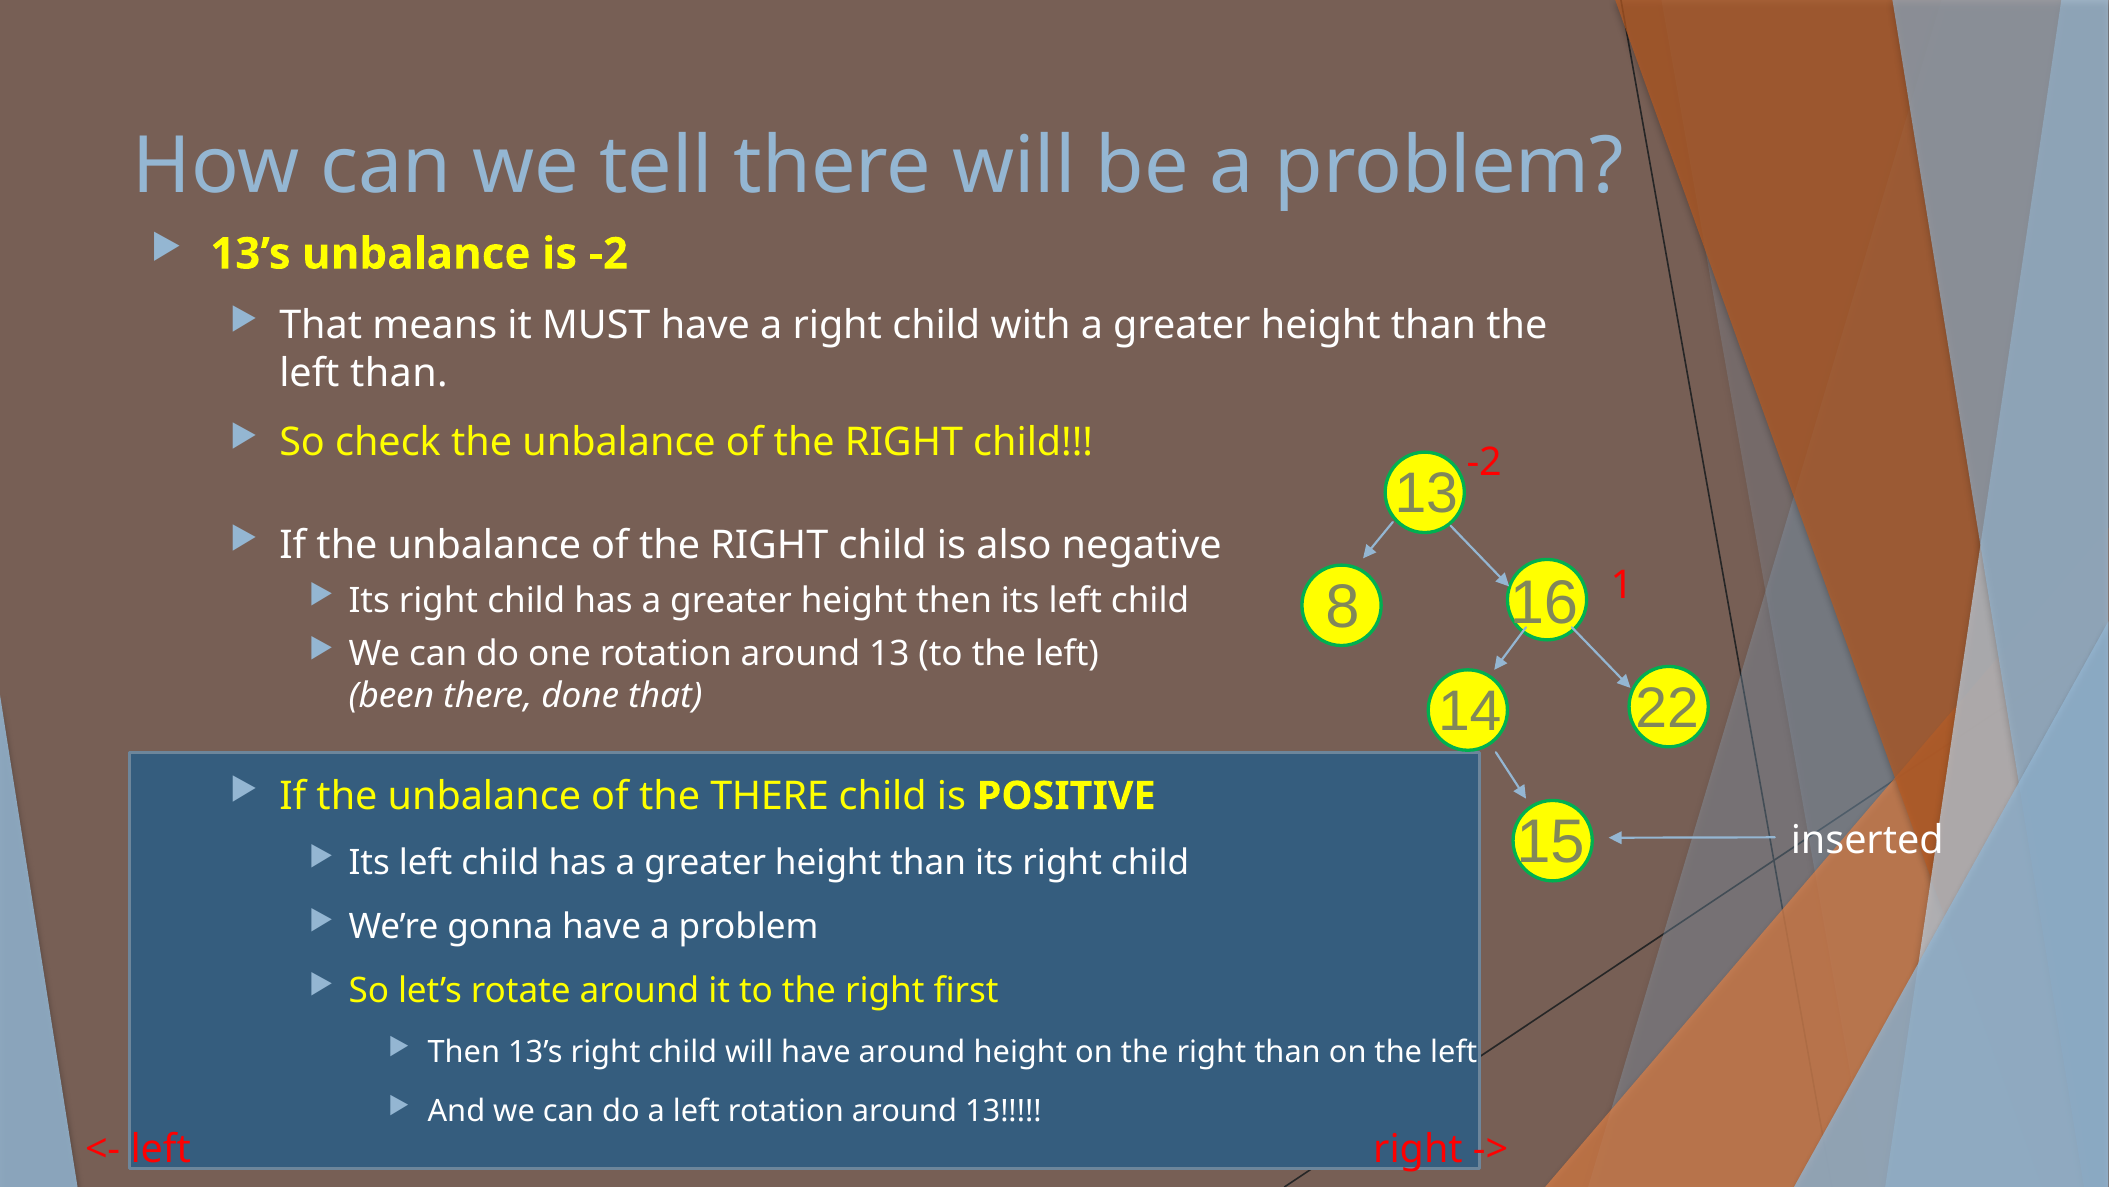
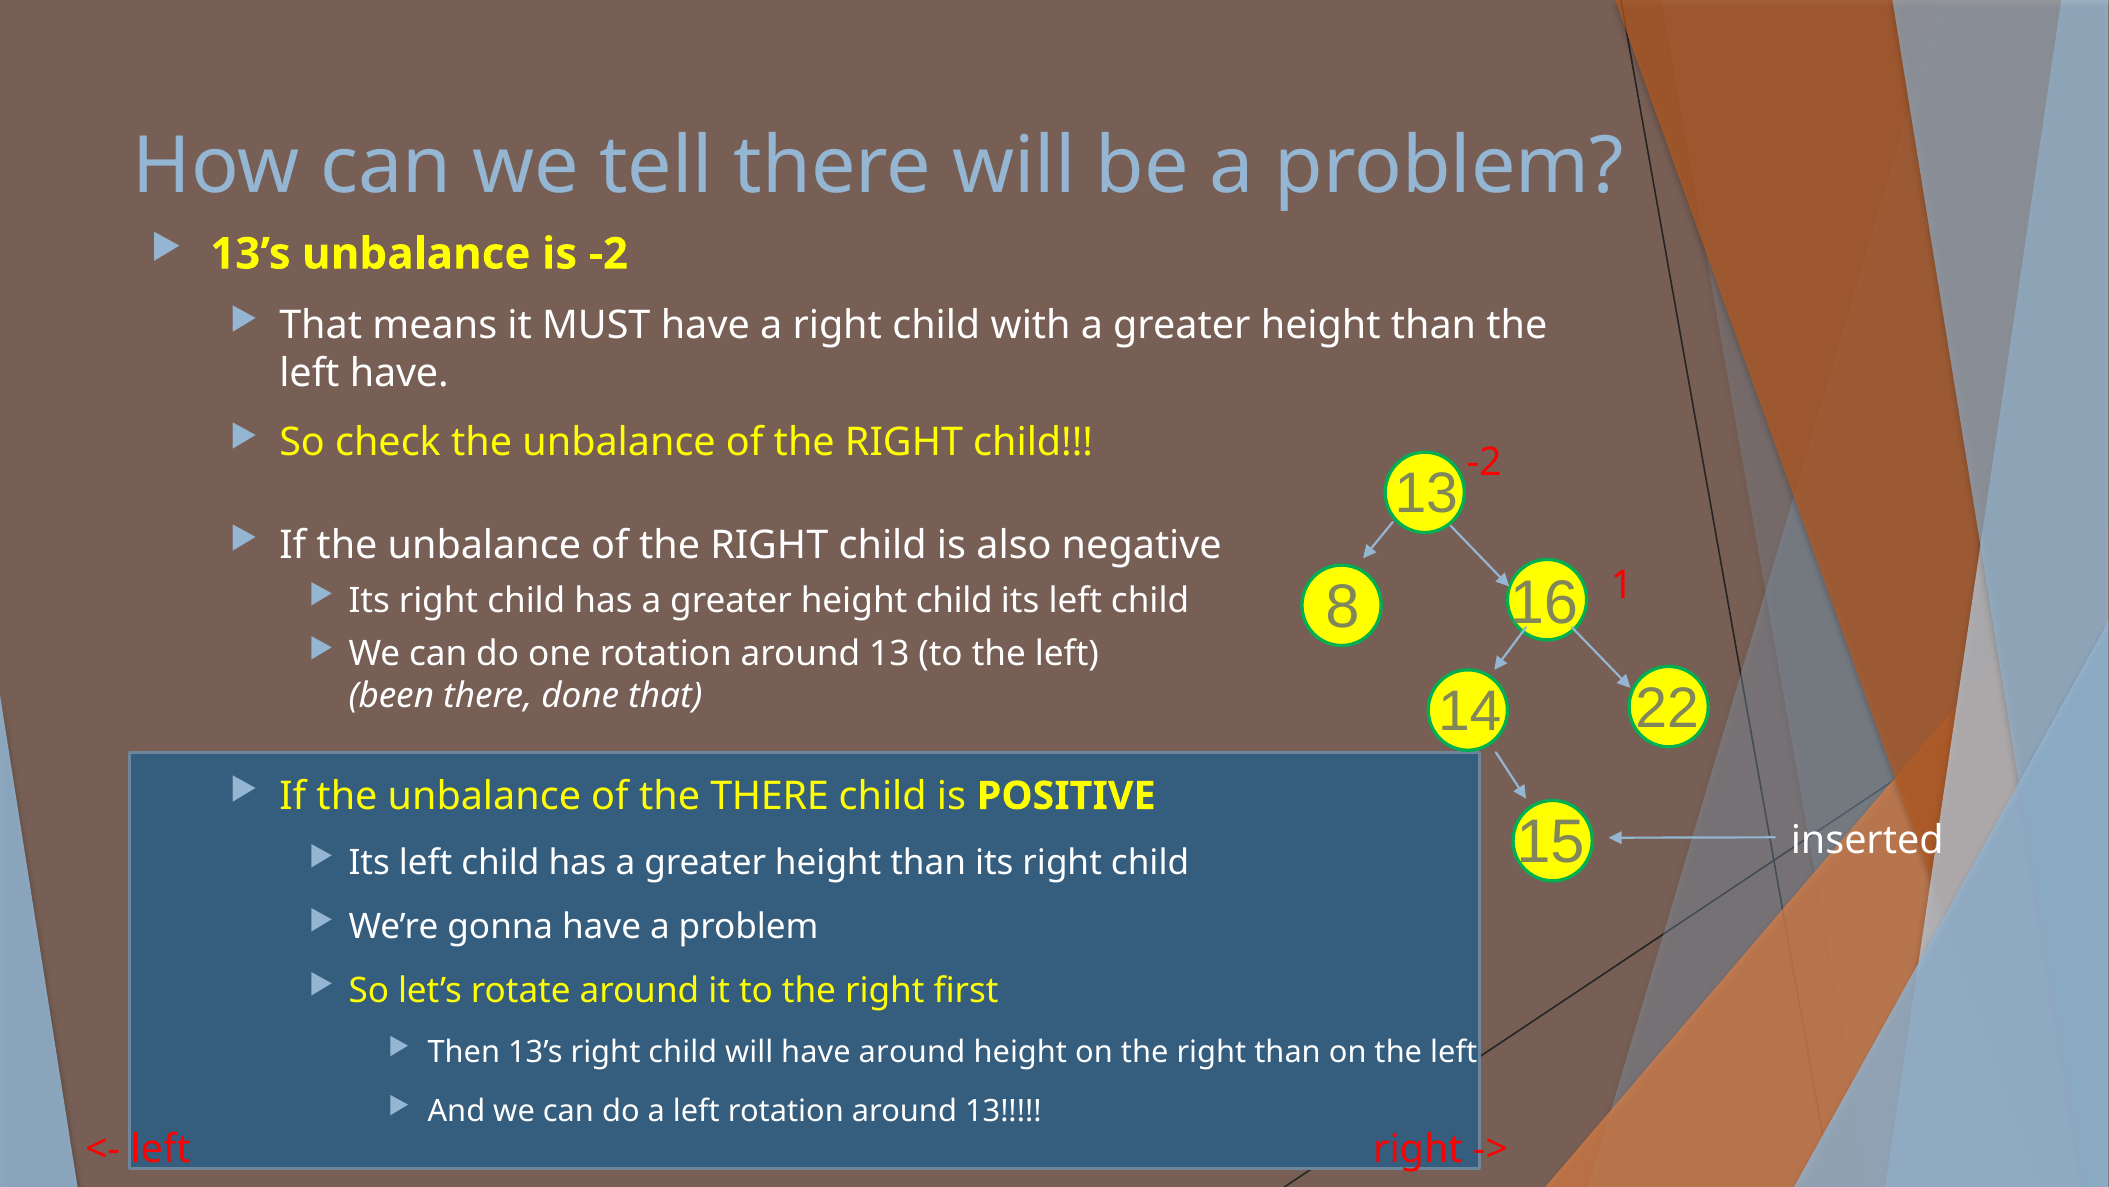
left than: than -> have
height then: then -> child
